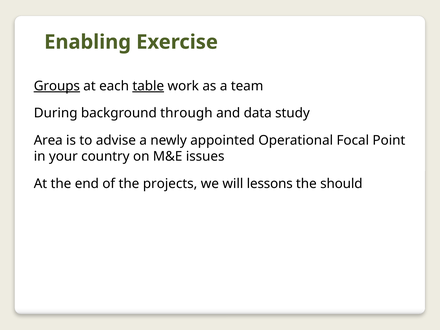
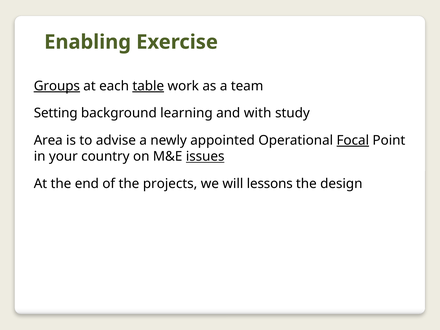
During: During -> Setting
through: through -> learning
data: data -> with
Focal underline: none -> present
issues underline: none -> present
should: should -> design
